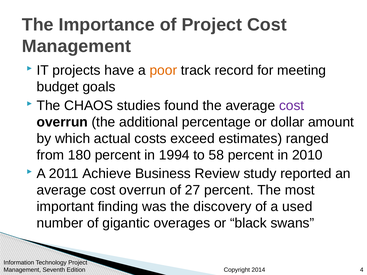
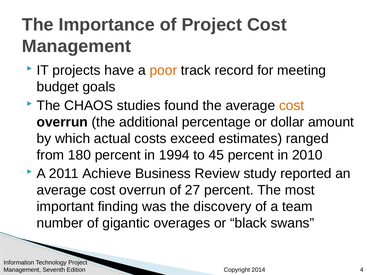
cost at (292, 106) colour: purple -> orange
58: 58 -> 45
used: used -> team
